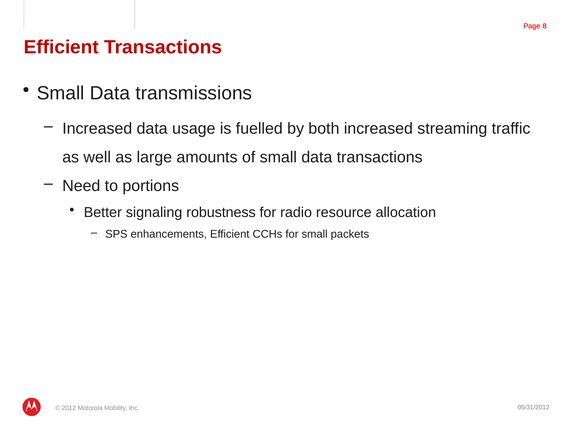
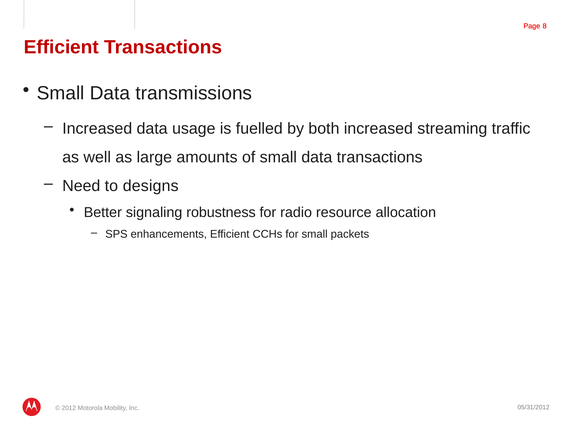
portions: portions -> designs
